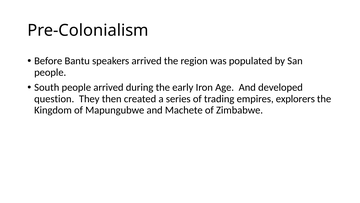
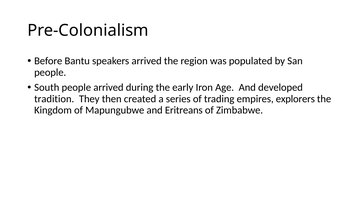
question: question -> tradition
Machete: Machete -> Eritreans
